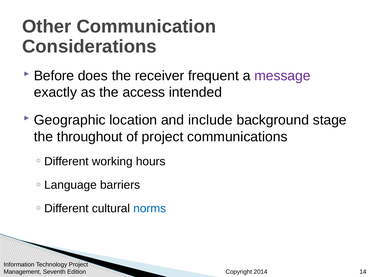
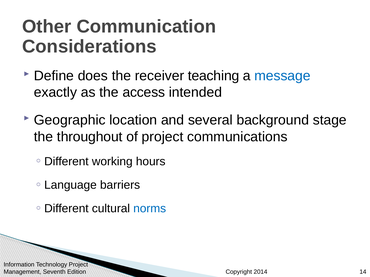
Before: Before -> Define
frequent: frequent -> teaching
message colour: purple -> blue
include: include -> several
